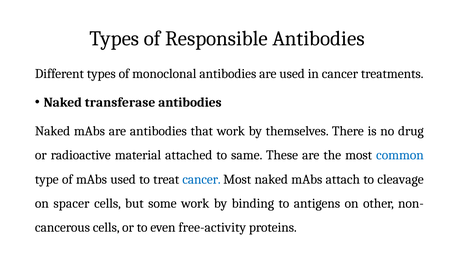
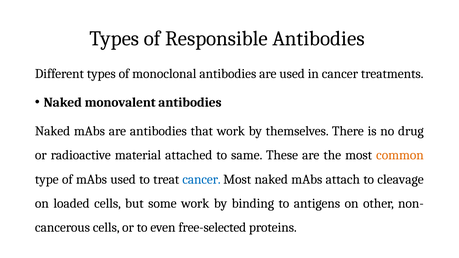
transferase: transferase -> monovalent
common colour: blue -> orange
spacer: spacer -> loaded
free-activity: free-activity -> free-selected
